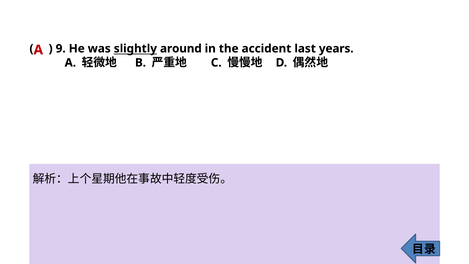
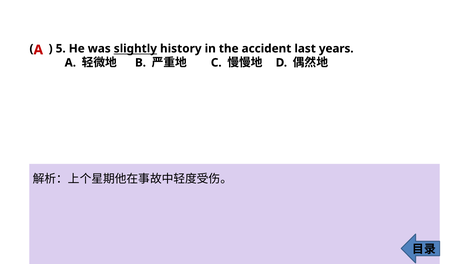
9: 9 -> 5
around: around -> history
